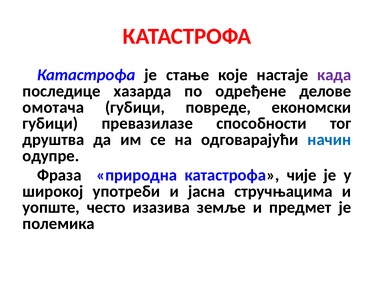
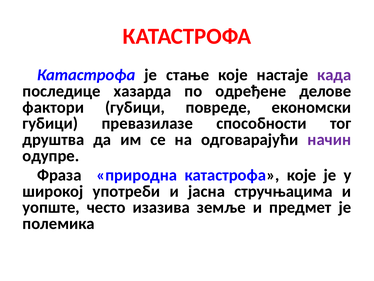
омотача: омотача -> фактори
начин colour: blue -> purple
катастрофа чије: чије -> које
